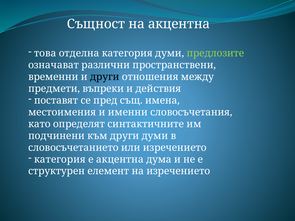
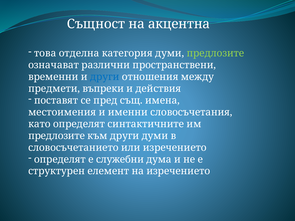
други at (105, 77) colour: black -> blue
подчинени at (56, 136): подчинени -> предлозите
категория at (60, 160): категория -> определят
е акцентна: акцентна -> служебни
